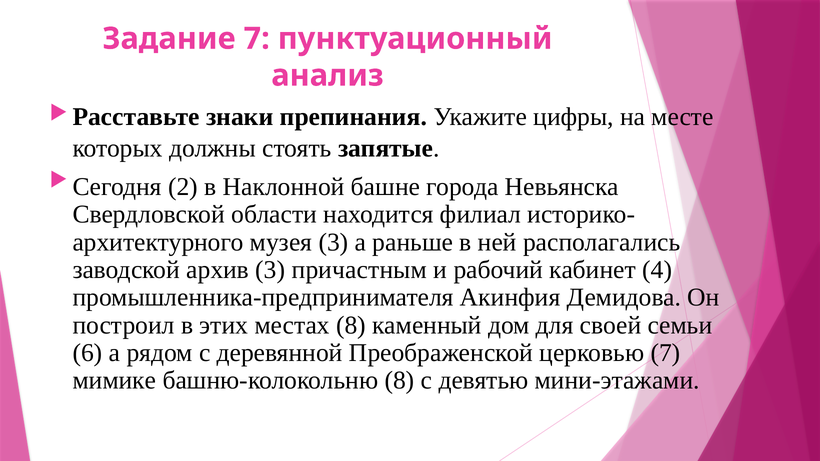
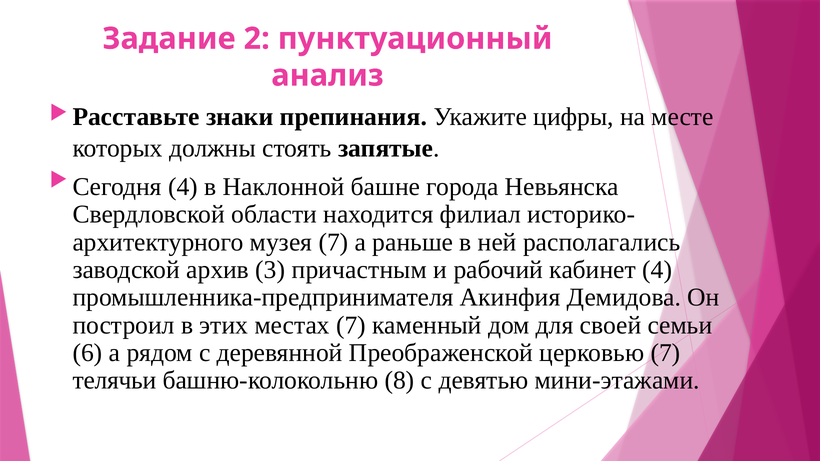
Задание 7: 7 -> 2
Сегодня 2: 2 -> 4
музея 3: 3 -> 7
местах 8: 8 -> 7
мимике: мимике -> телячьи
